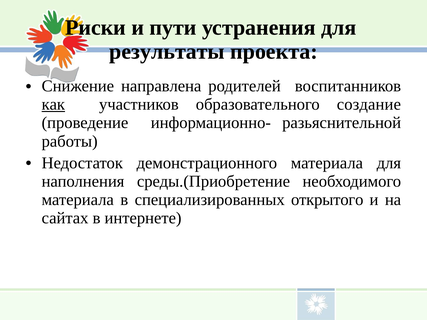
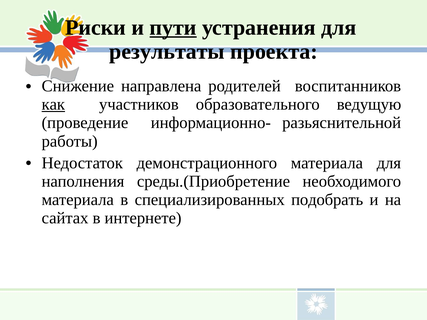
пути underline: none -> present
создание: создание -> ведущую
открытого: открытого -> подобрать
